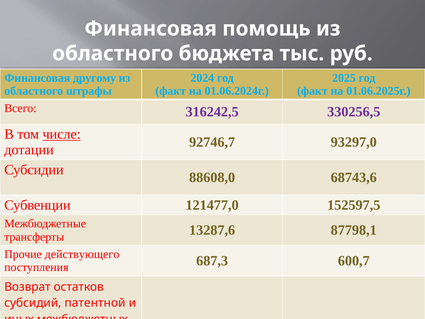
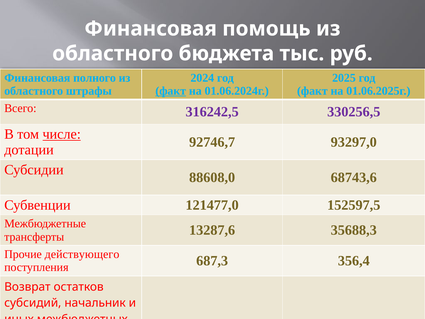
другому: другому -> полного
факт at (171, 91) underline: none -> present
87798,1: 87798,1 -> 35688,3
600,7: 600,7 -> 356,4
патентной: патентной -> начальник
